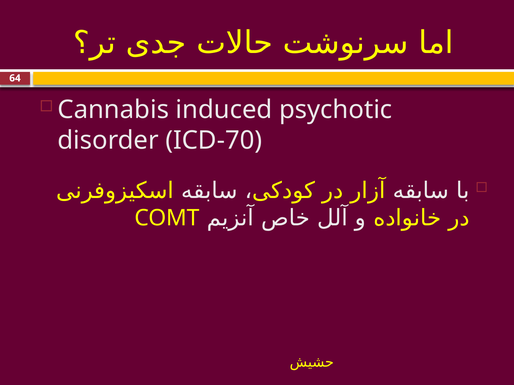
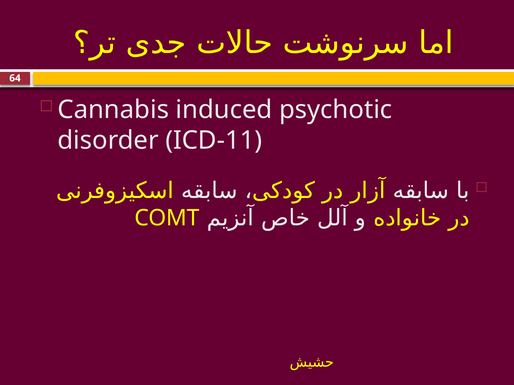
ICD-70: ICD-70 -> ICD-11
